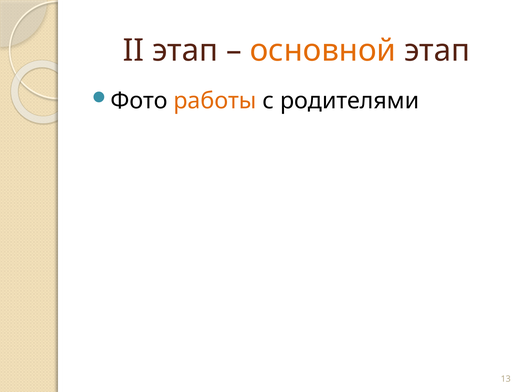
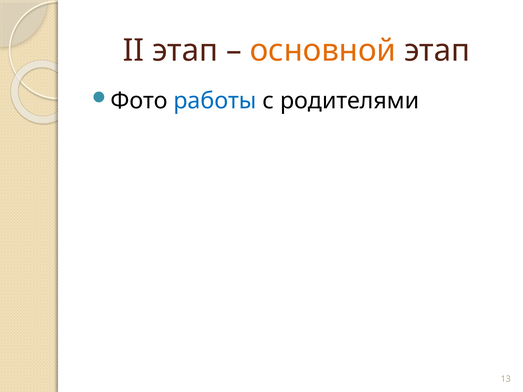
работы colour: orange -> blue
